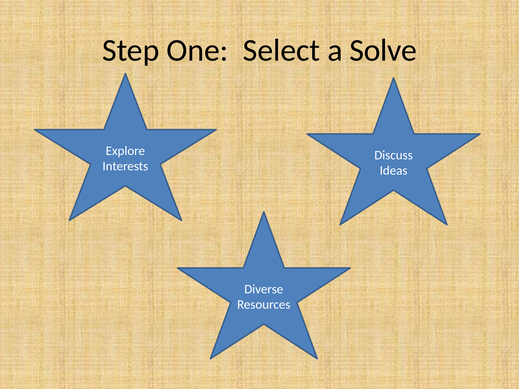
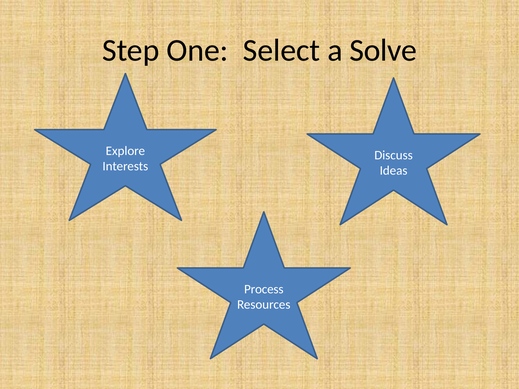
Diverse: Diverse -> Process
